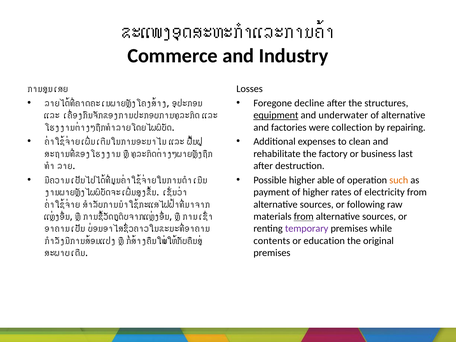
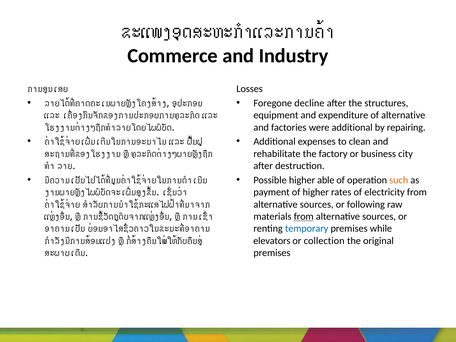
equipment underline: present -> none
underwater: underwater -> expenditure
were collection: collection -> additional
last: last -> city
temporary colour: purple -> blue
contents: contents -> elevators
education: education -> collection
